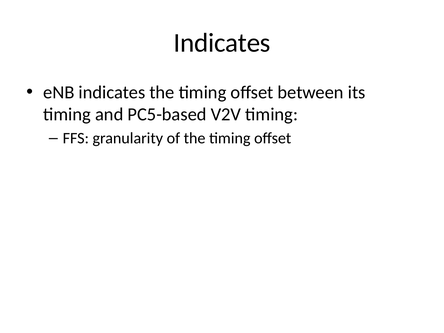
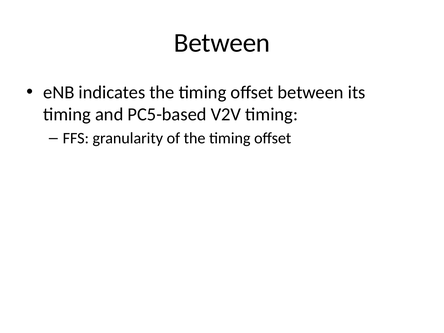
Indicates at (222, 43): Indicates -> Between
